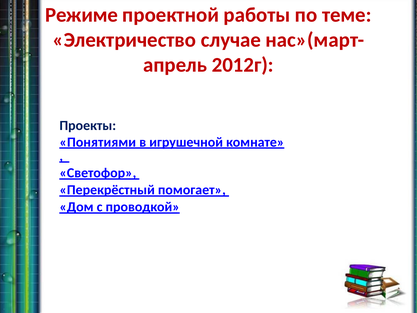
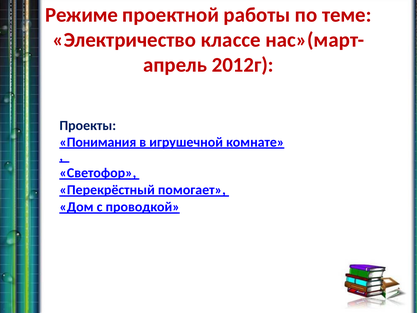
случае: случае -> классе
Понятиями: Понятиями -> Понимания
